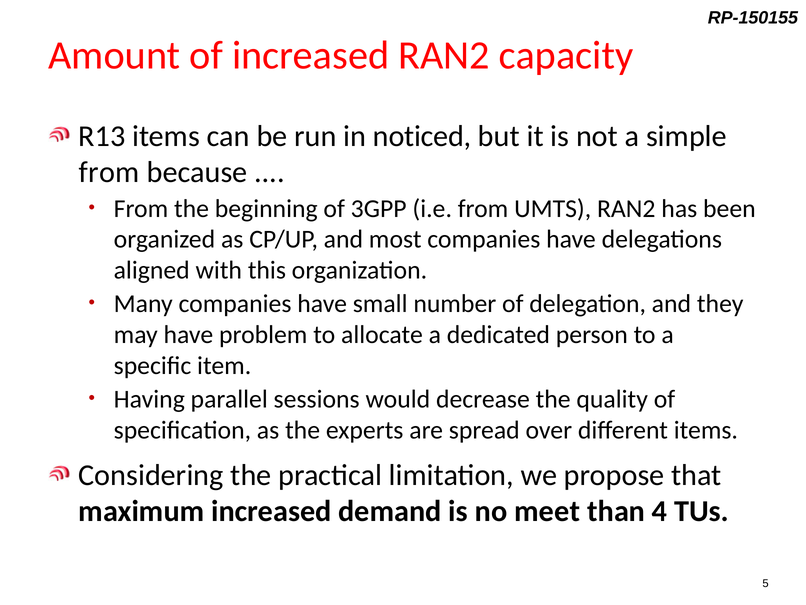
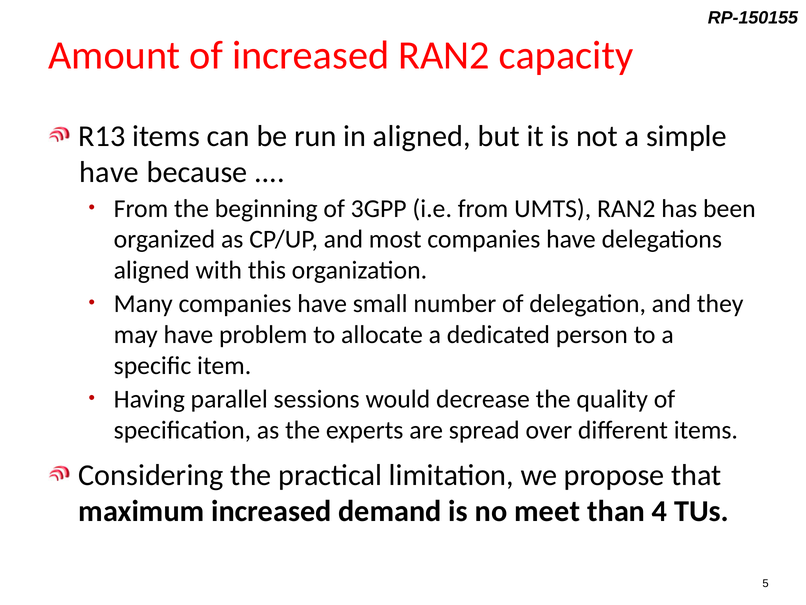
in noticed: noticed -> aligned
from at (109, 172): from -> have
